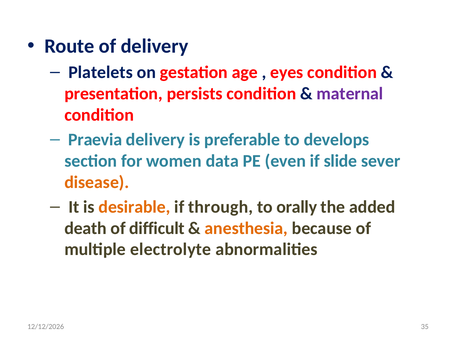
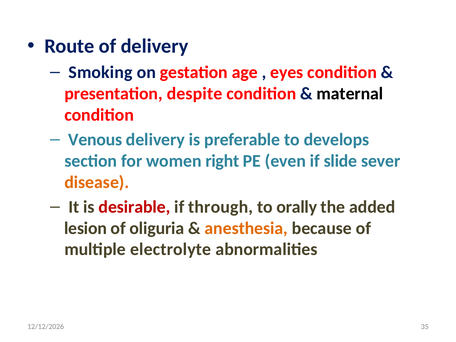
Platelets: Platelets -> Smoking
persists: persists -> despite
maternal colour: purple -> black
Praevia: Praevia -> Venous
data: data -> right
desirable colour: orange -> red
death: death -> lesion
difficult: difficult -> oliguria
